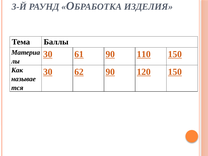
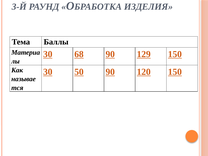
61: 61 -> 68
110: 110 -> 129
62: 62 -> 50
